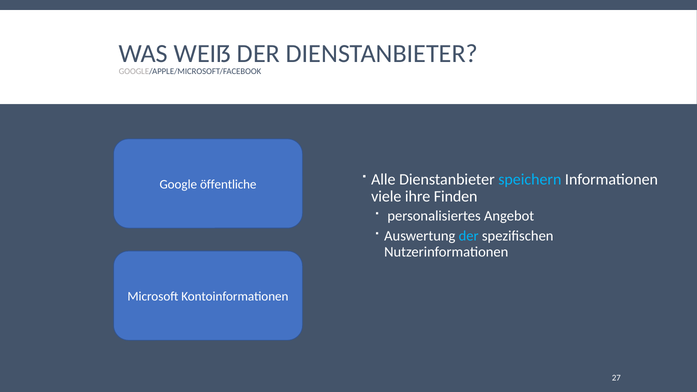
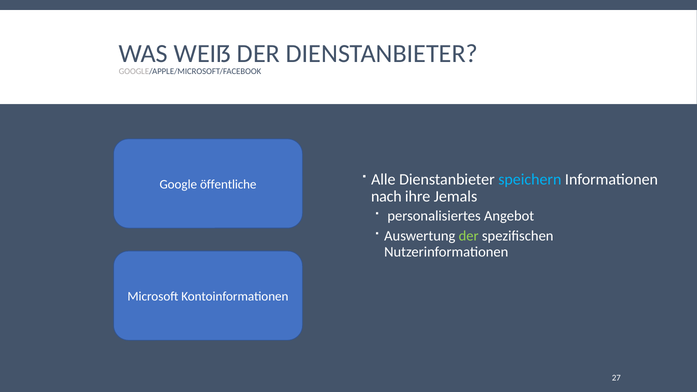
viele: viele -> nach
Finden: Finden -> Jemals
der at (469, 236) colour: light blue -> light green
